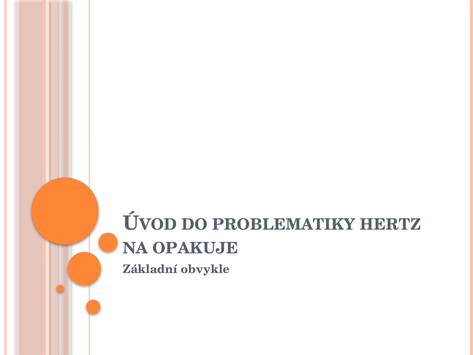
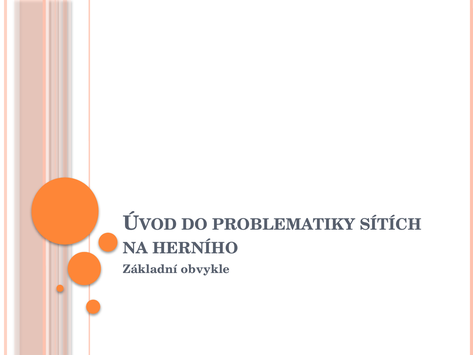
HERTZ: HERTZ -> SÍTÍCH
OPAKUJE: OPAKUJE -> HERNÍHO
